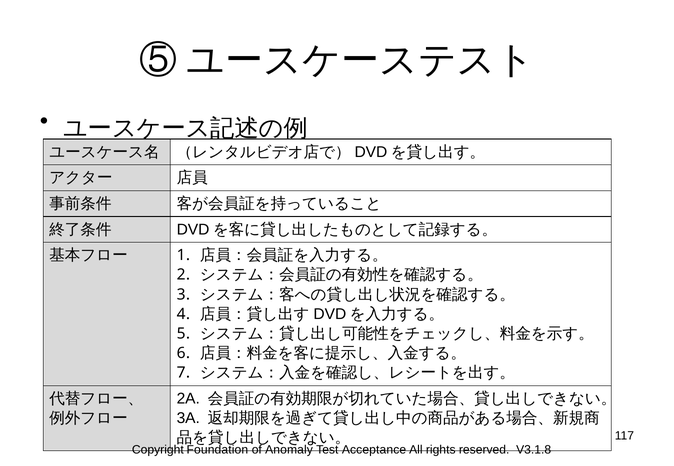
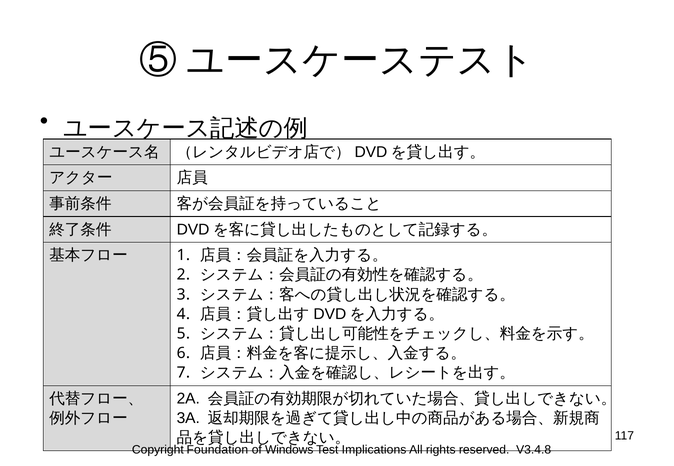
Anomaly: Anomaly -> Windows
Acceptance: Acceptance -> Implications
V3.1.8: V3.1.8 -> V3.4.8
